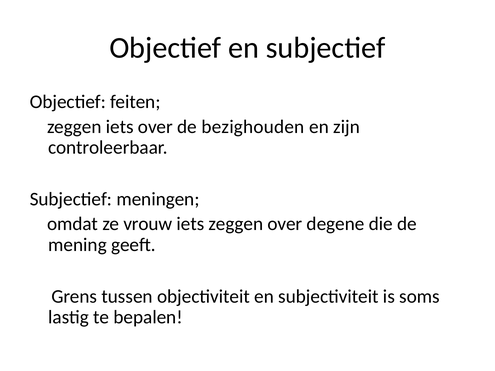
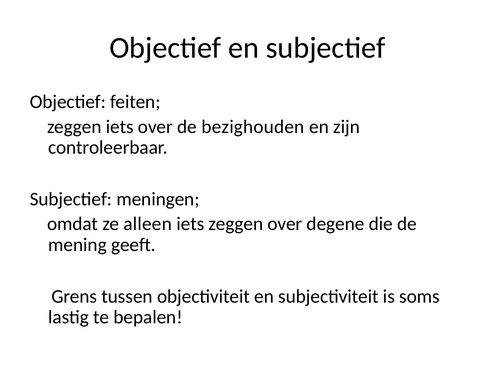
vrouw: vrouw -> alleen
